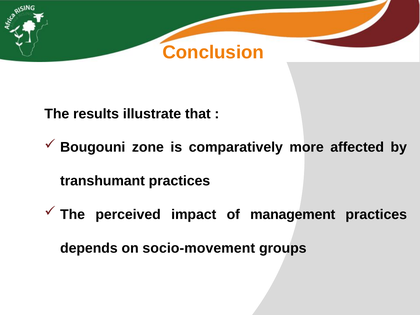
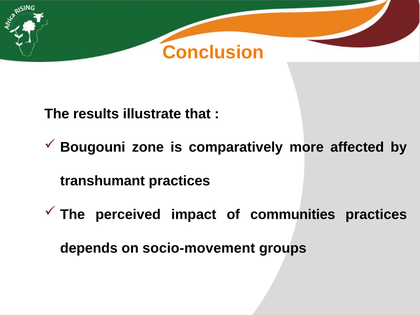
management: management -> communities
